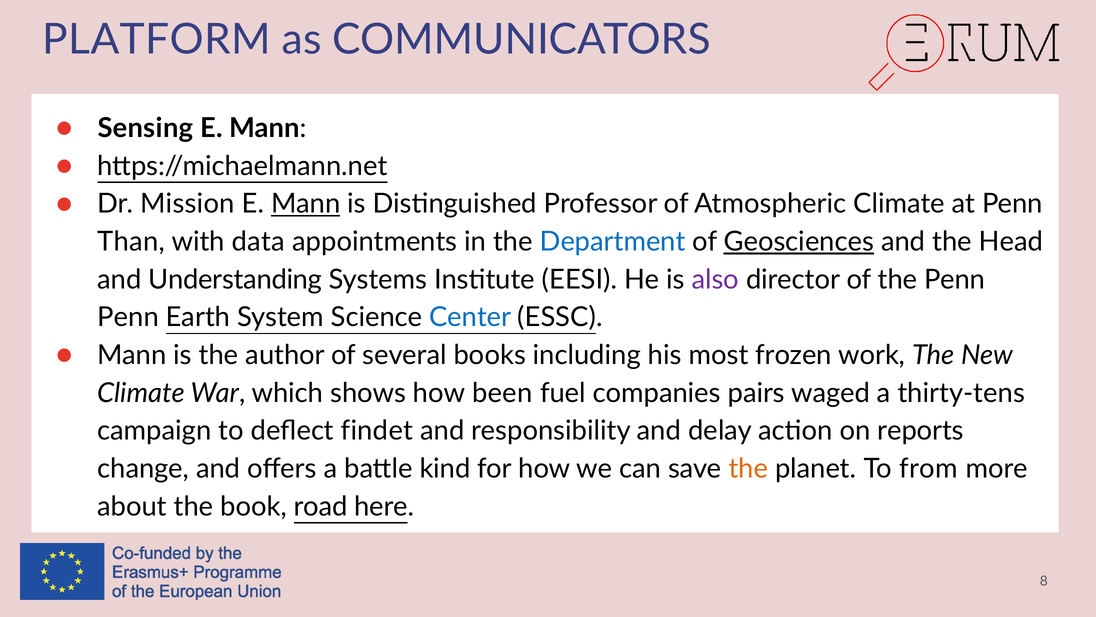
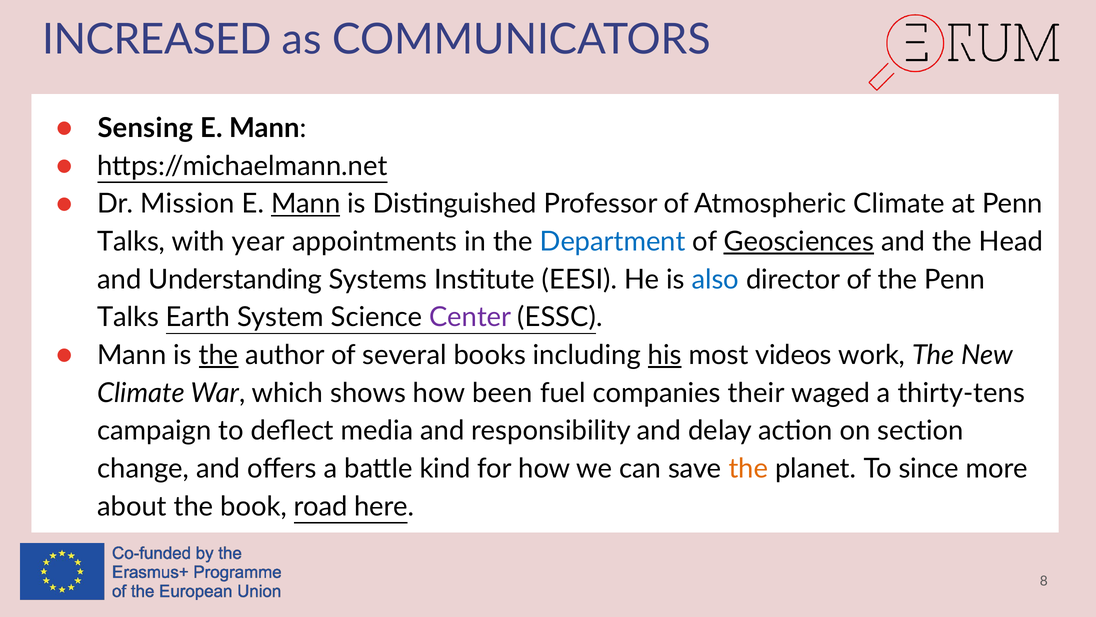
PLATFORM: PLATFORM -> INCREASED
Than at (131, 242): Than -> Talks
data: data -> year
also colour: purple -> blue
Penn at (128, 317): Penn -> Talks
Center colour: blue -> purple
the at (219, 355) underline: none -> present
his underline: none -> present
frozen: frozen -> videos
pairs: pairs -> their
findet: findet -> media
reports: reports -> section
from: from -> since
